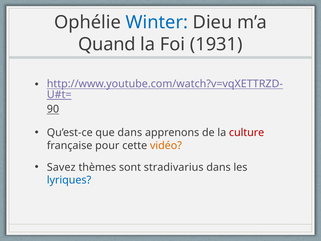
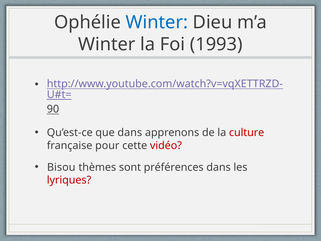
Quand at (107, 44): Quand -> Winter
1931: 1931 -> 1993
vidéo colour: orange -> red
Savez: Savez -> Bisou
stradivarius: stradivarius -> préférences
lyriques colour: blue -> red
